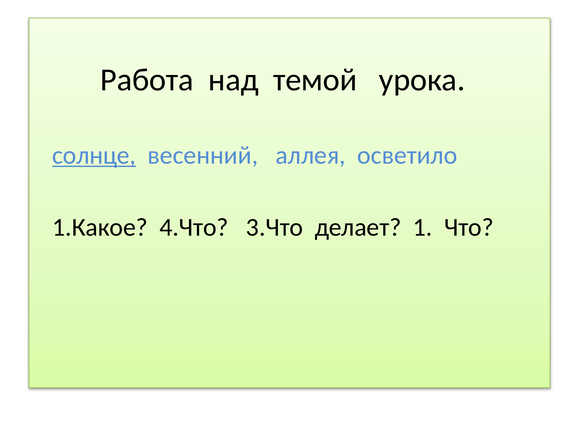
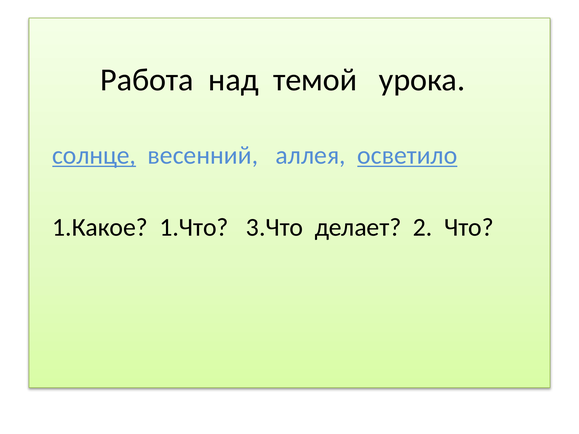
осветило underline: none -> present
4.Что: 4.Что -> 1.Что
1: 1 -> 2
